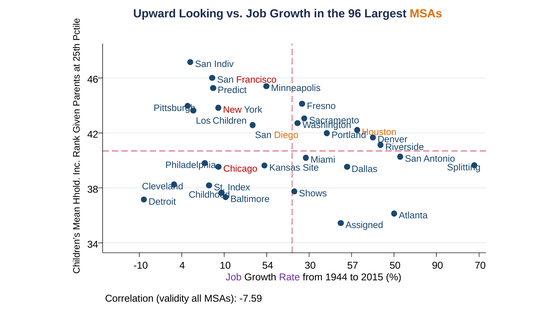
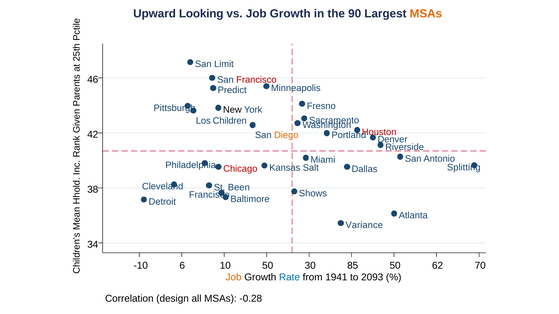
96: 96 -> 90
Indiv: Indiv -> Limit
New colour: red -> black
Houston colour: orange -> red
Site: Site -> Salt
Index: Index -> Been
Childhood at (209, 195): Childhood -> Francisco
Assigned: Assigned -> Variance
4: 4 -> 6
10 54: 54 -> 50
57: 57 -> 85
90: 90 -> 62
Job at (234, 278) colour: purple -> orange
Rate colour: purple -> blue
1944: 1944 -> 1941
2015: 2015 -> 2093
validity: validity -> design
-7.59: -7.59 -> -0.28
